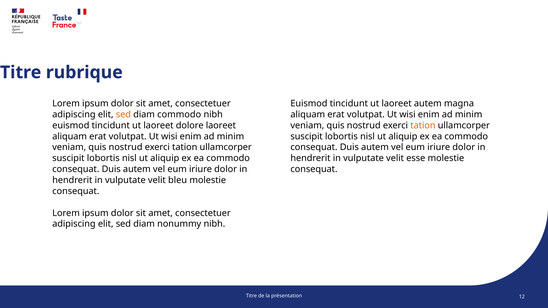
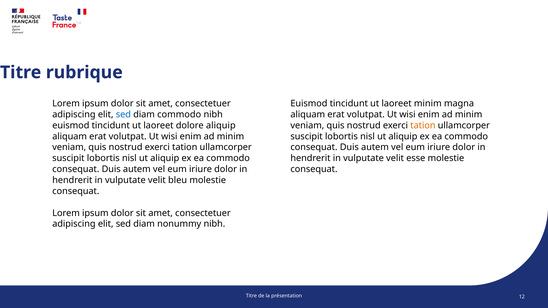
laoreet autem: autem -> minim
sed at (123, 115) colour: orange -> blue
dolore laoreet: laoreet -> aliquip
